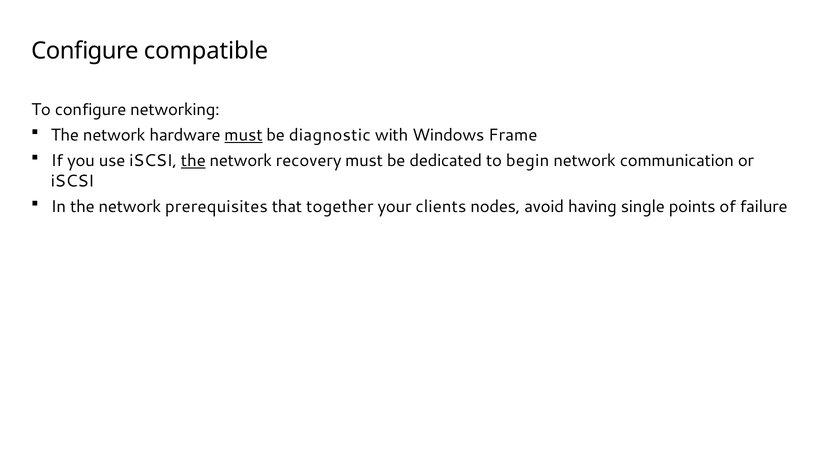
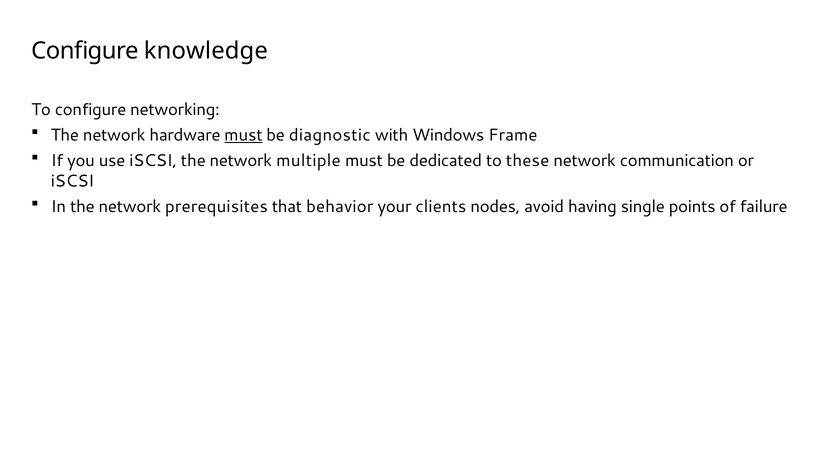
compatible: compatible -> knowledge
the at (193, 161) underline: present -> none
recovery: recovery -> multiple
begin: begin -> these
together: together -> behavior
